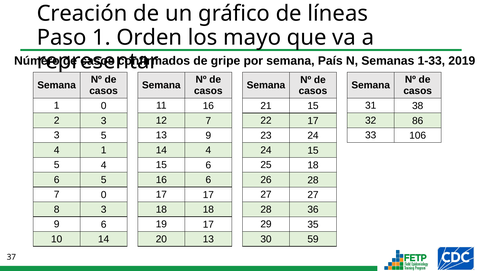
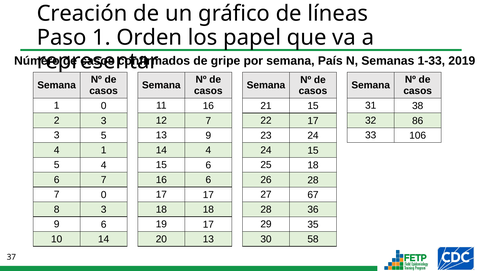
mayo: mayo -> papel
6 5: 5 -> 7
27 27: 27 -> 67
59: 59 -> 58
